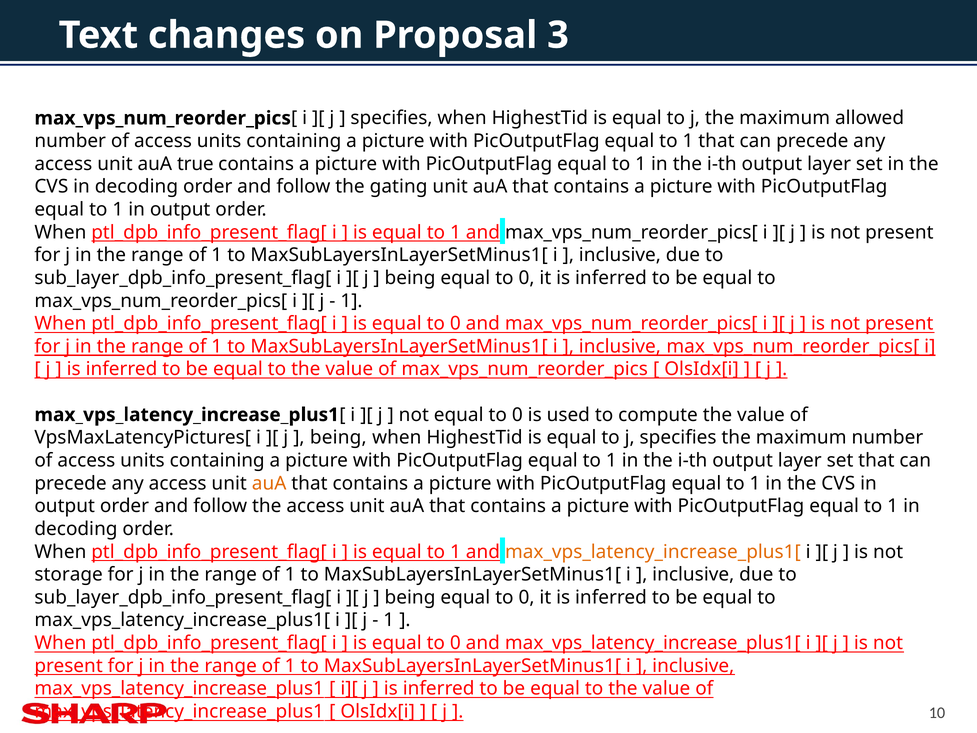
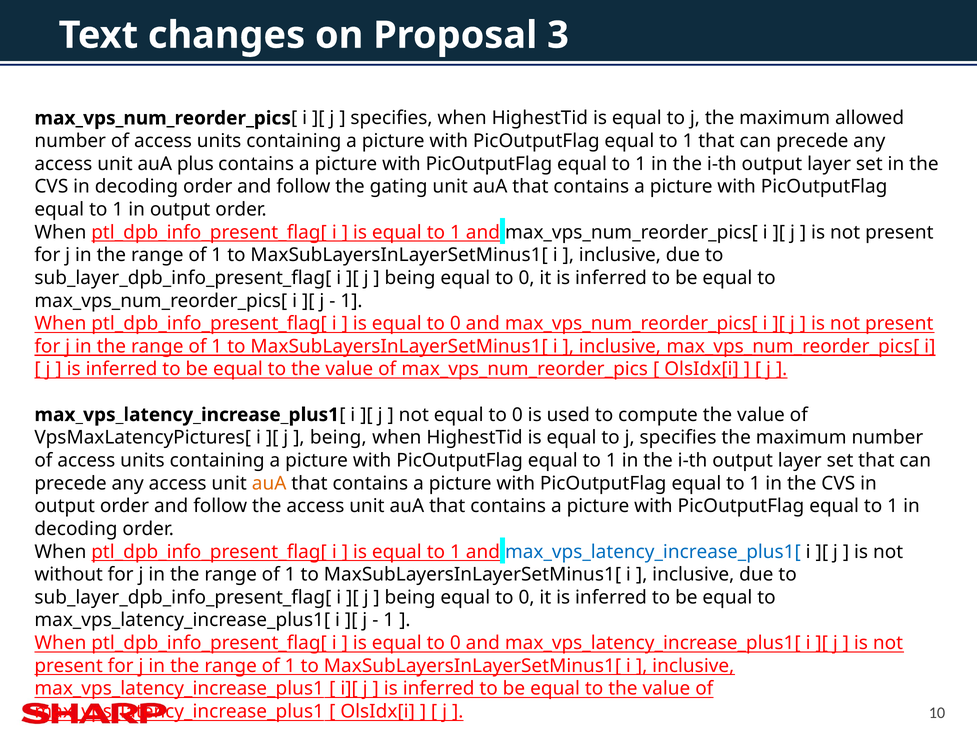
true: true -> plus
max_vps_latency_increase_plus1[ at (653, 552) colour: orange -> blue
storage: storage -> without
